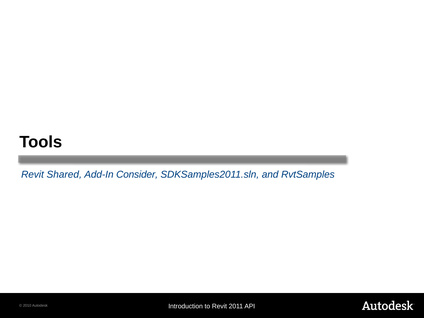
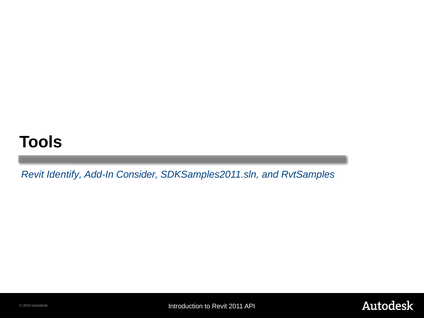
Shared: Shared -> Identify
